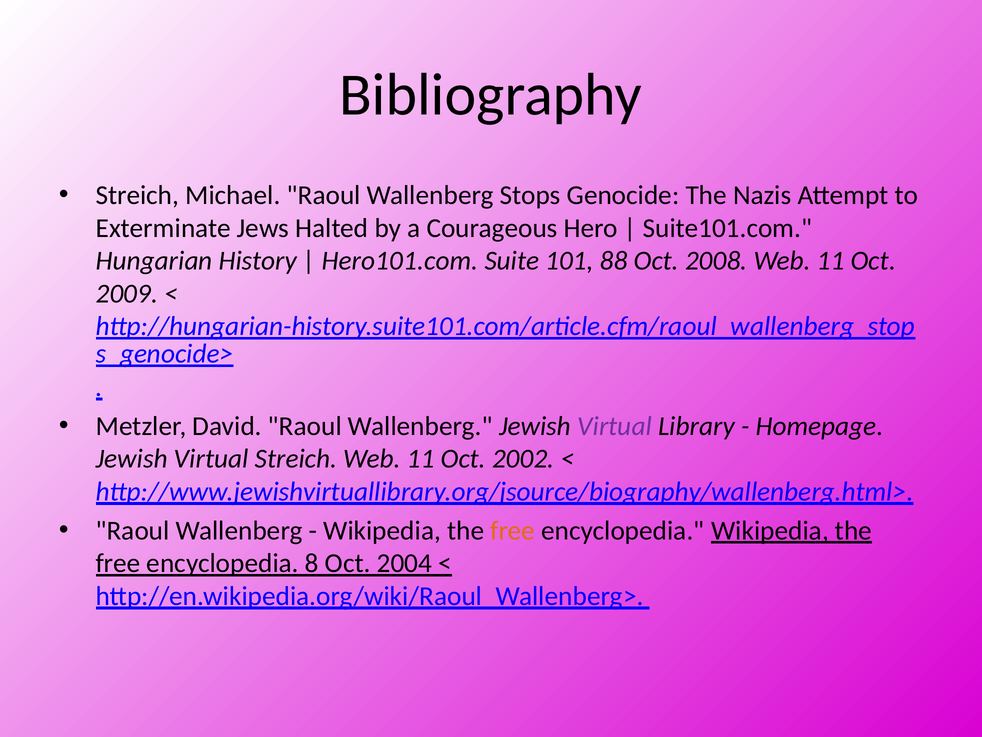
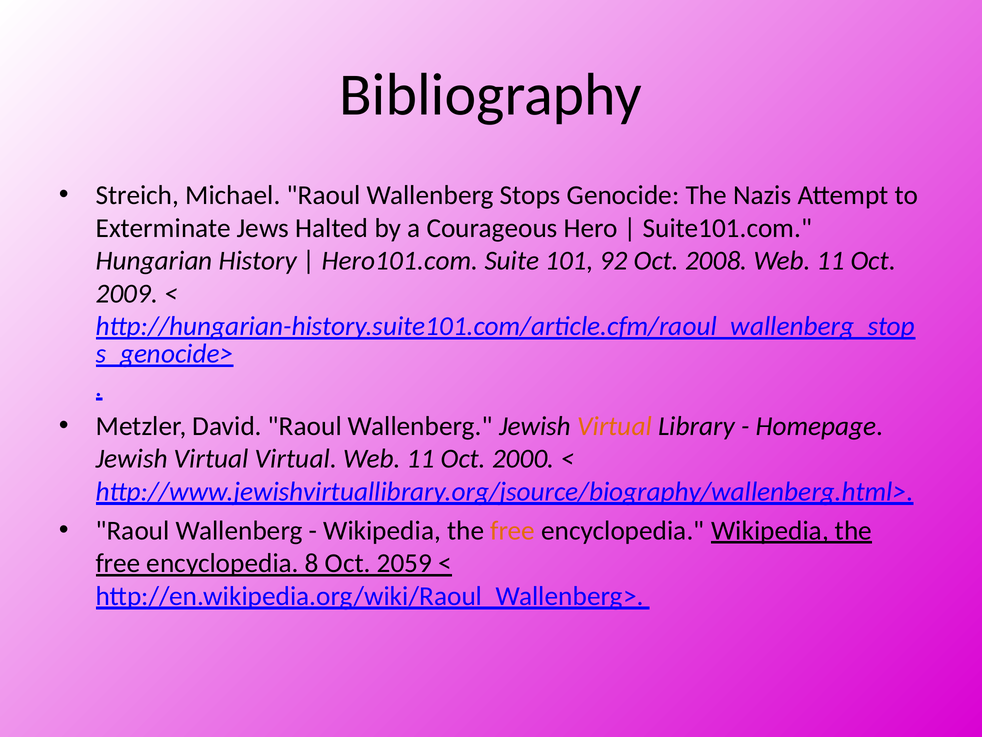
88: 88 -> 92
Virtual at (615, 426) colour: purple -> orange
Virtual Streich: Streich -> Virtual
2002: 2002 -> 2000
2004: 2004 -> 2059
